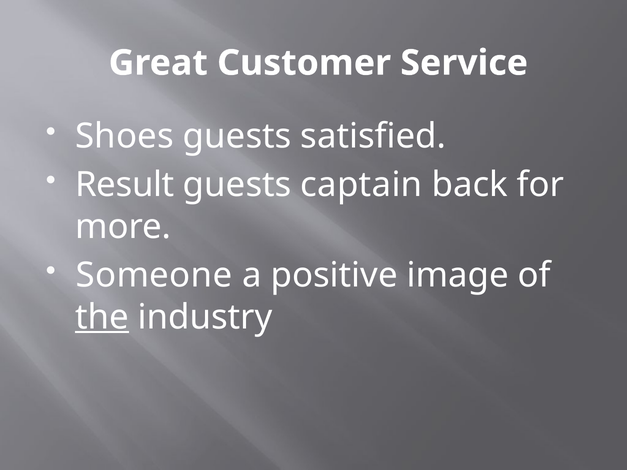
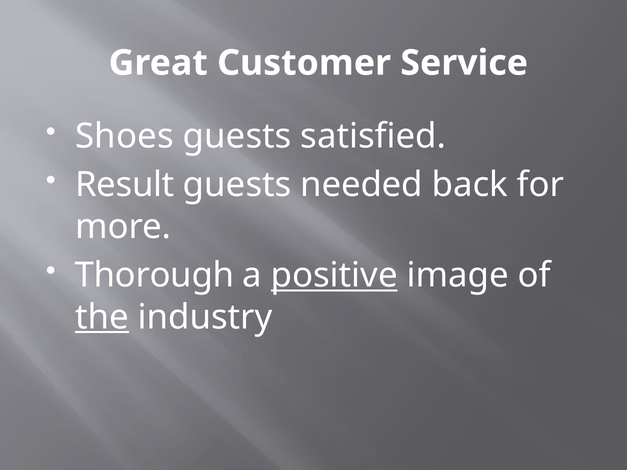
captain: captain -> needed
Someone: Someone -> Thorough
positive underline: none -> present
